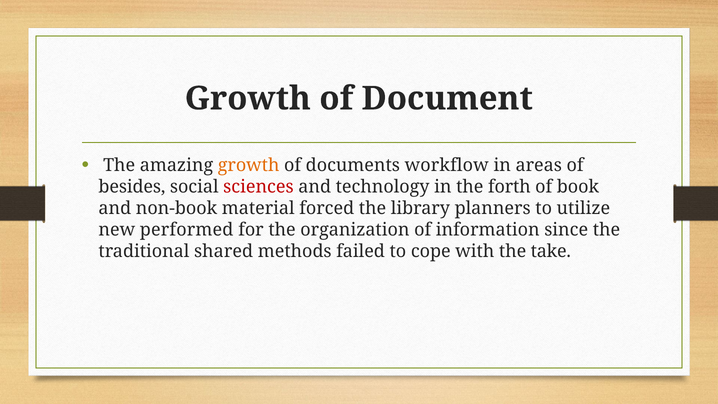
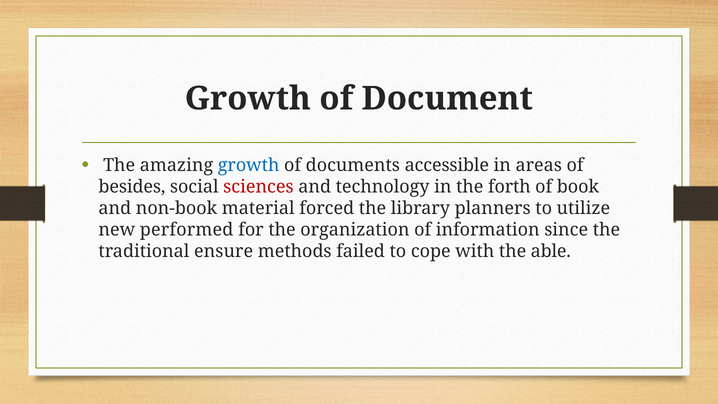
growth at (249, 165) colour: orange -> blue
workflow: workflow -> accessible
shared: shared -> ensure
take: take -> able
